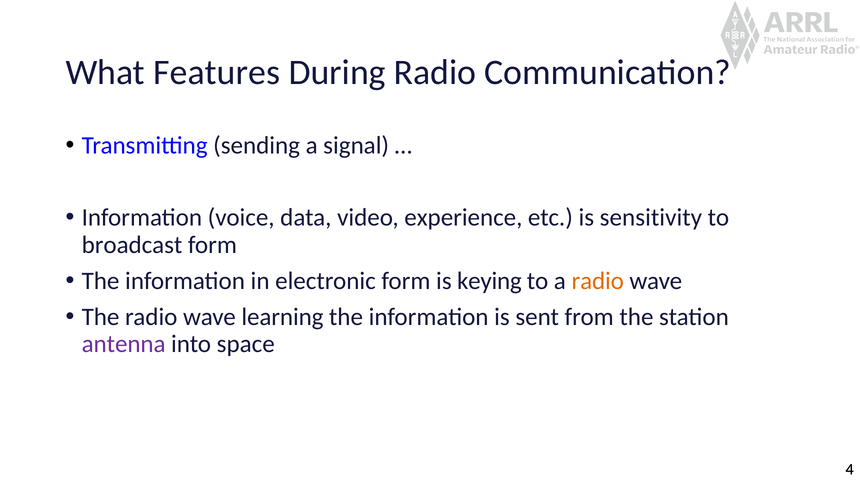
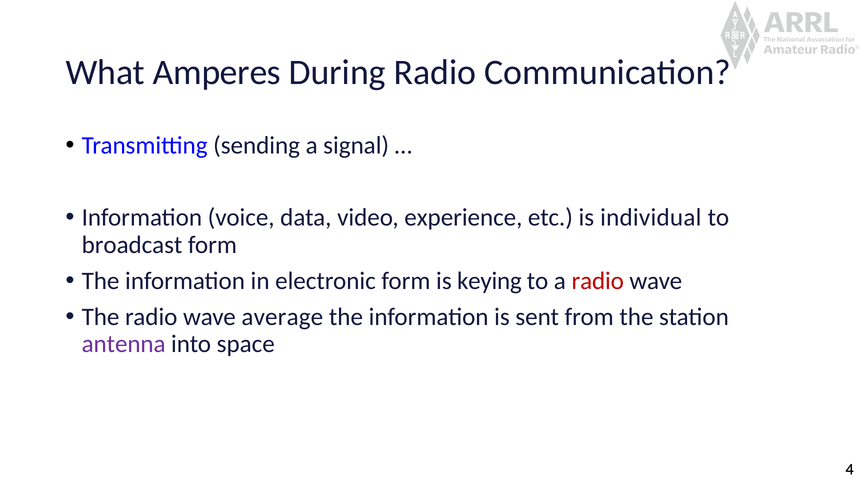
Features: Features -> Amperes
sensitivity: sensitivity -> individual
radio at (598, 281) colour: orange -> red
learning: learning -> average
